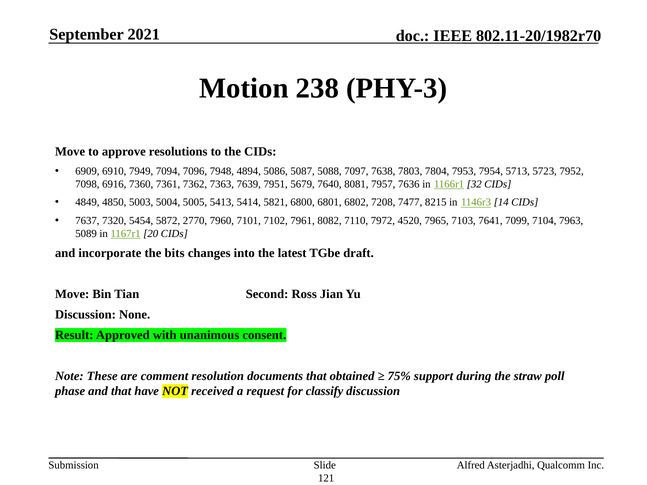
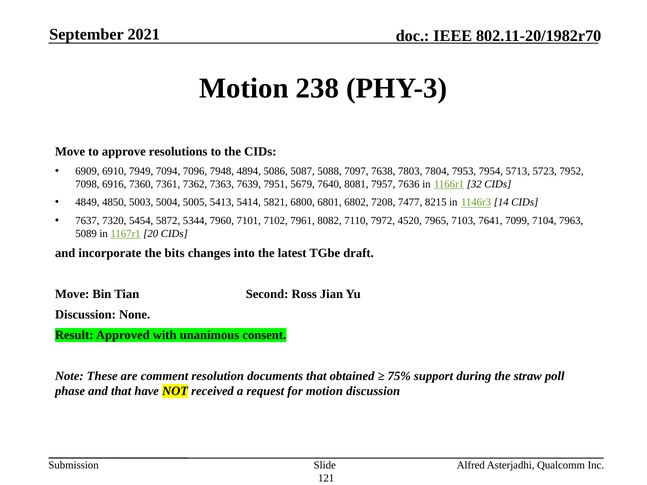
2770: 2770 -> 5344
for classify: classify -> motion
